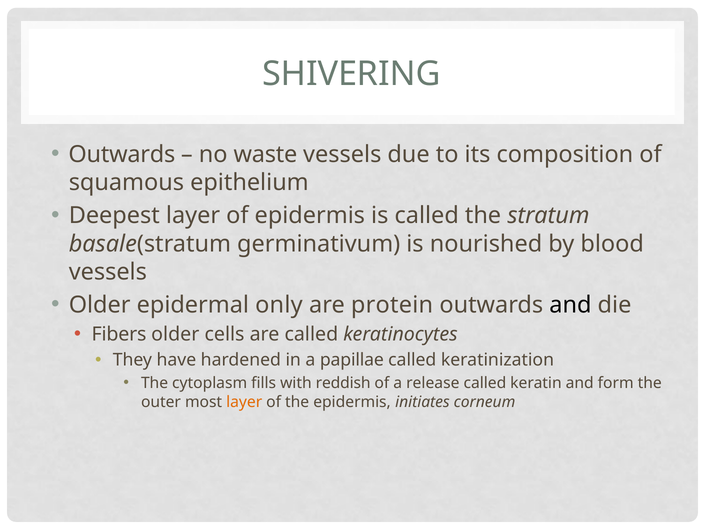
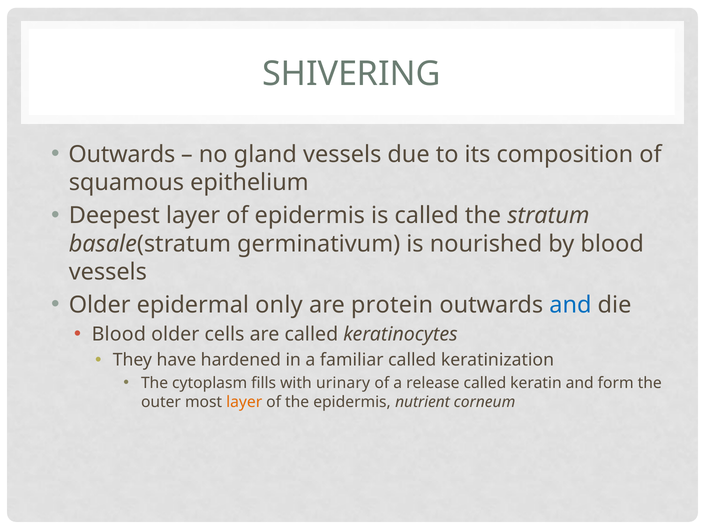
waste: waste -> gland
and at (570, 305) colour: black -> blue
Fibers at (119, 334): Fibers -> Blood
papillae: papillae -> familiar
reddish: reddish -> urinary
initiates: initiates -> nutrient
